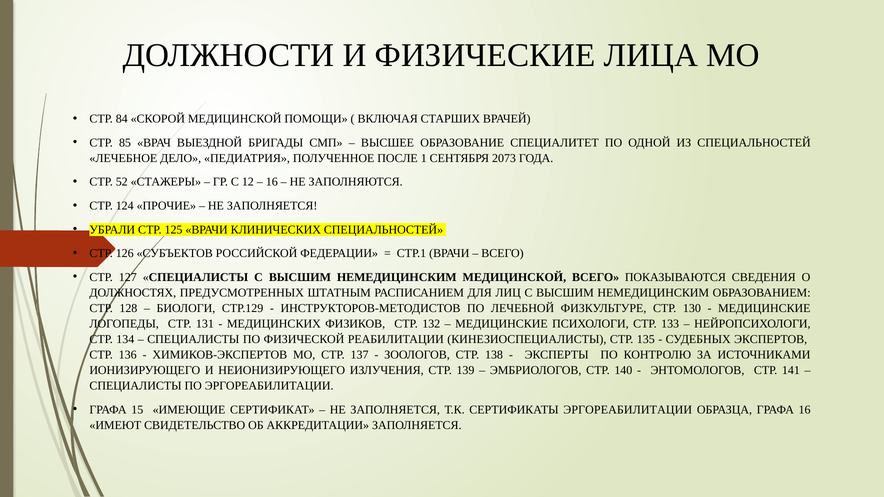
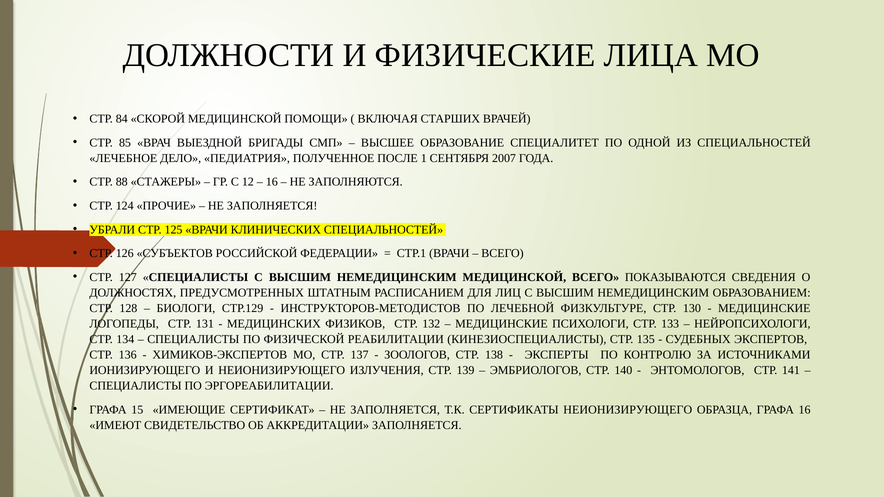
2073: 2073 -> 2007
52: 52 -> 88
СЕРТИФИКАТЫ ЭРГОРЕАБИЛИТАЦИИ: ЭРГОРЕАБИЛИТАЦИИ -> НЕИОНИЗИРУЮЩЕГО
